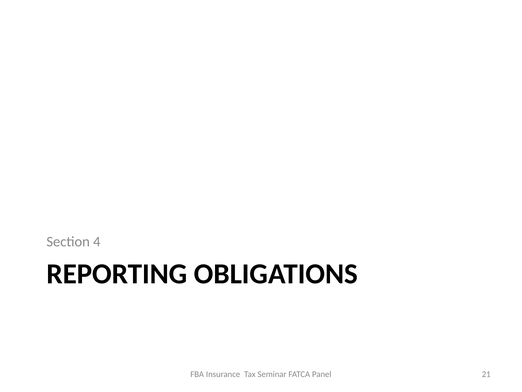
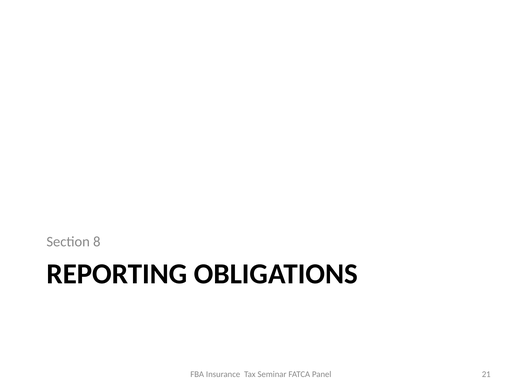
4: 4 -> 8
